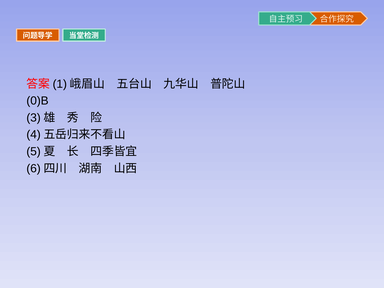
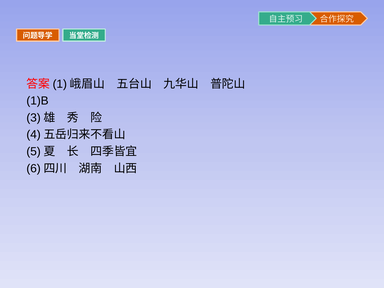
0)B: 0)B -> 1)B
